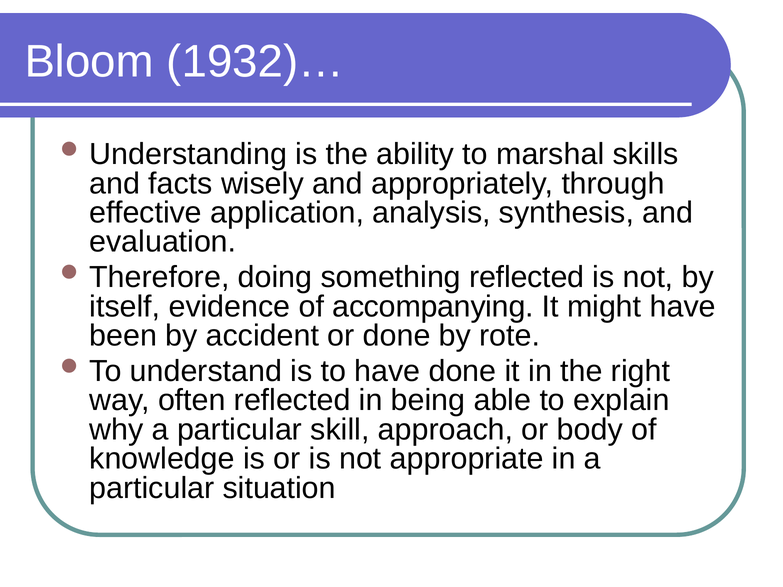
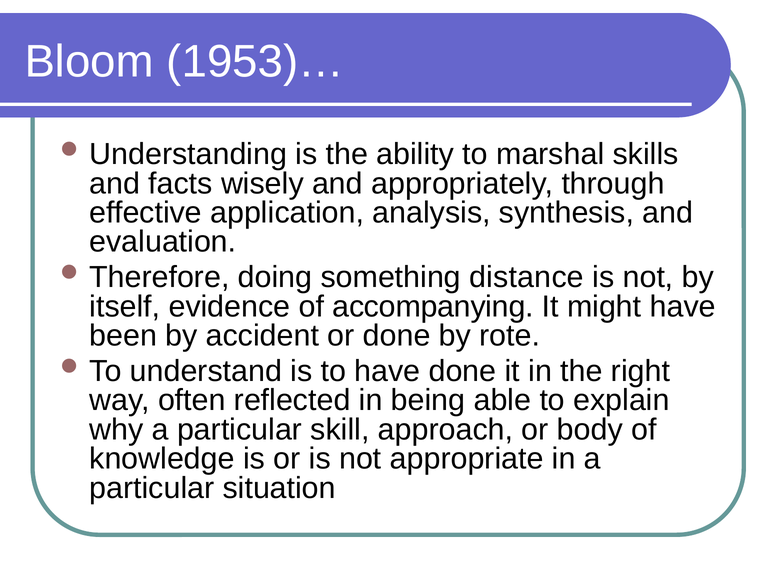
1932)…: 1932)… -> 1953)…
something reflected: reflected -> distance
